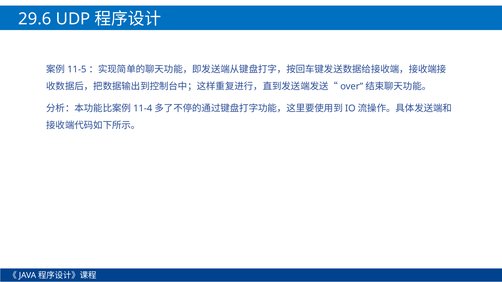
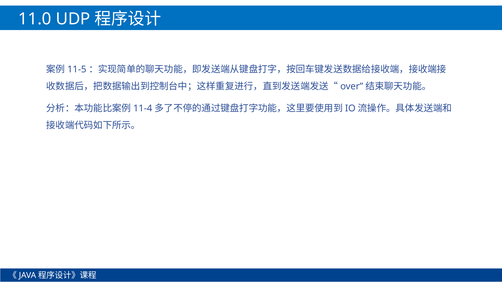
29.6: 29.6 -> 11.0
